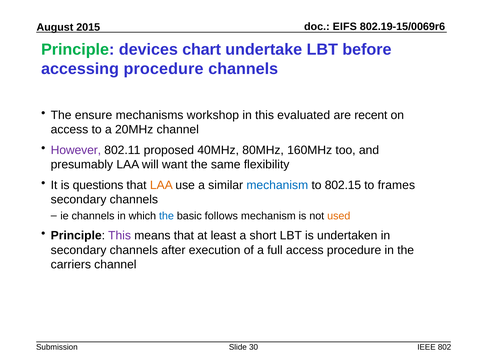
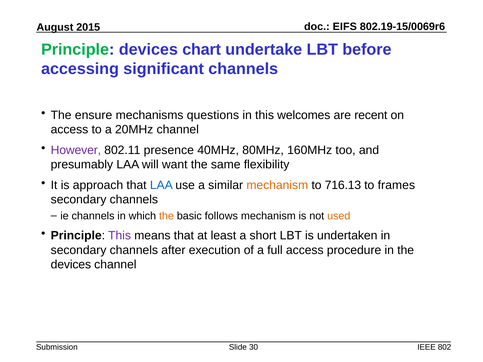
accessing procedure: procedure -> significant
workshop: workshop -> questions
evaluated: evaluated -> welcomes
proposed: proposed -> presence
questions: questions -> approach
LAA at (161, 185) colour: orange -> blue
mechanism at (277, 185) colour: blue -> orange
802.15: 802.15 -> 716.13
the at (166, 216) colour: blue -> orange
carriers at (71, 265): carriers -> devices
